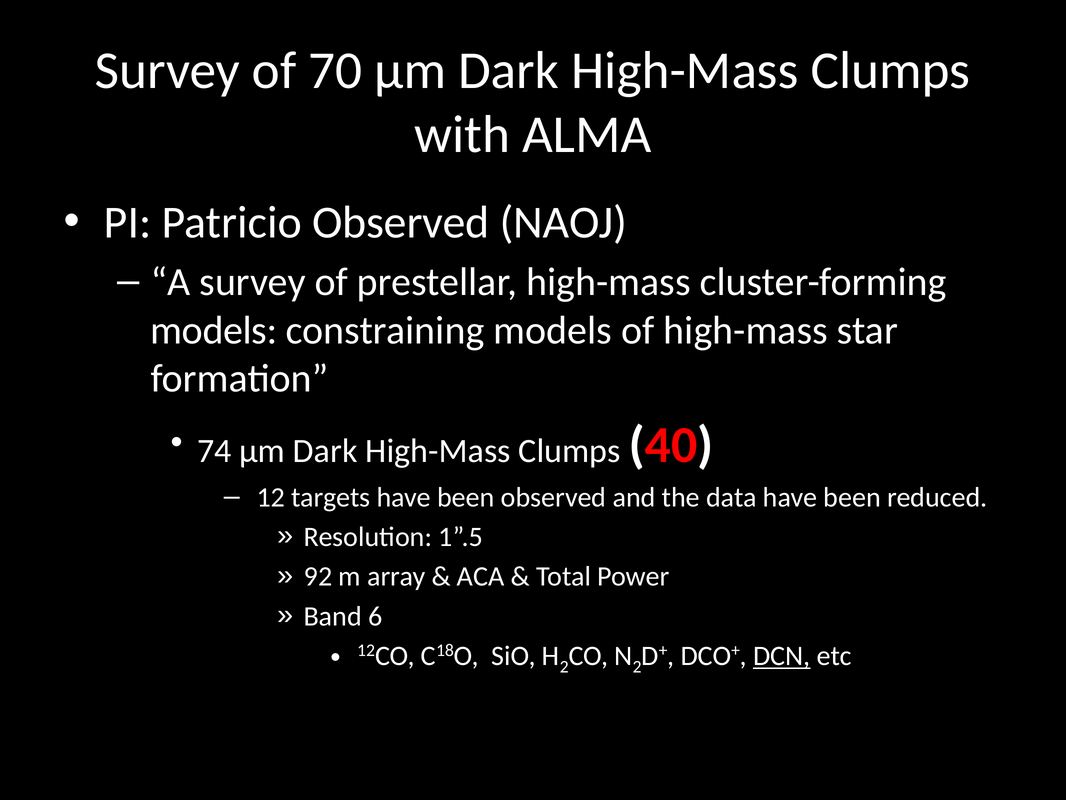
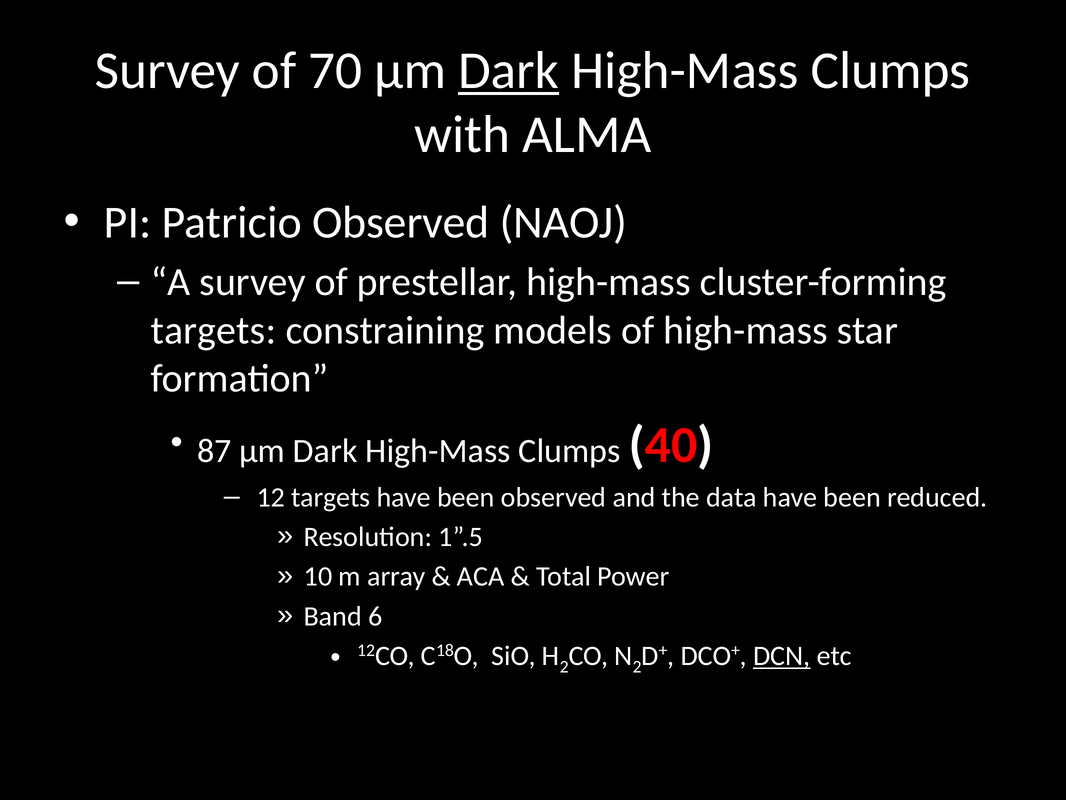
Dark at (509, 70) underline: none -> present
models at (214, 330): models -> targets
74: 74 -> 87
92: 92 -> 10
